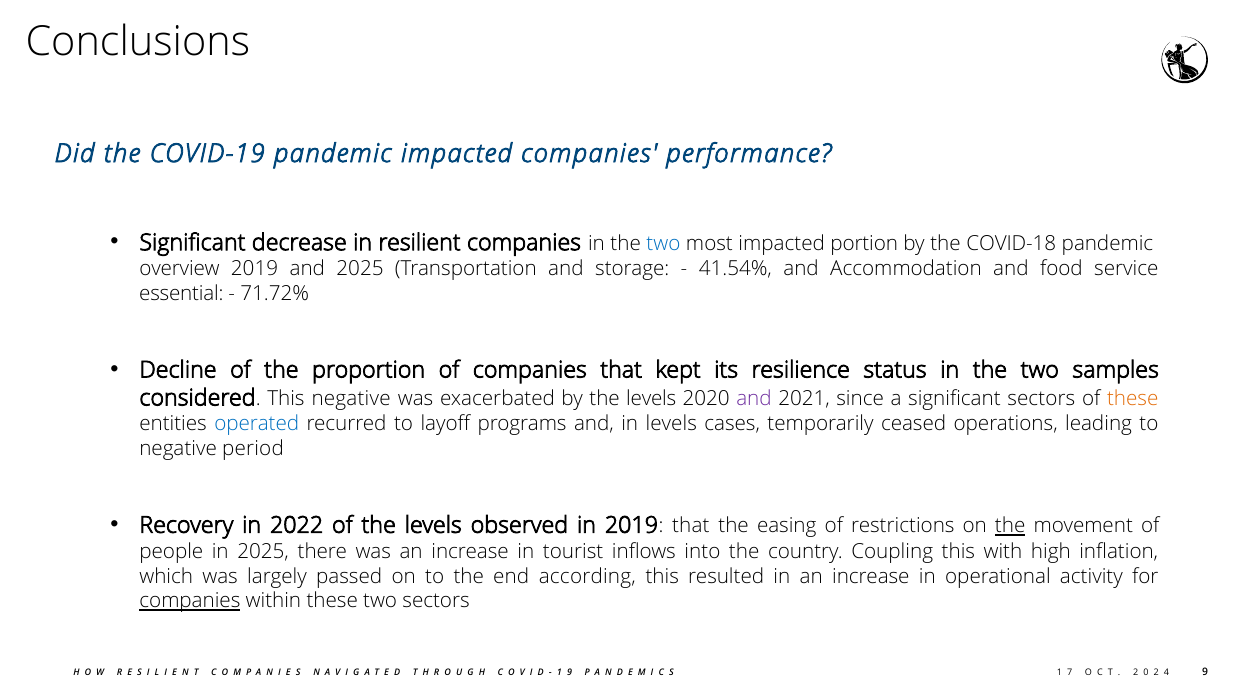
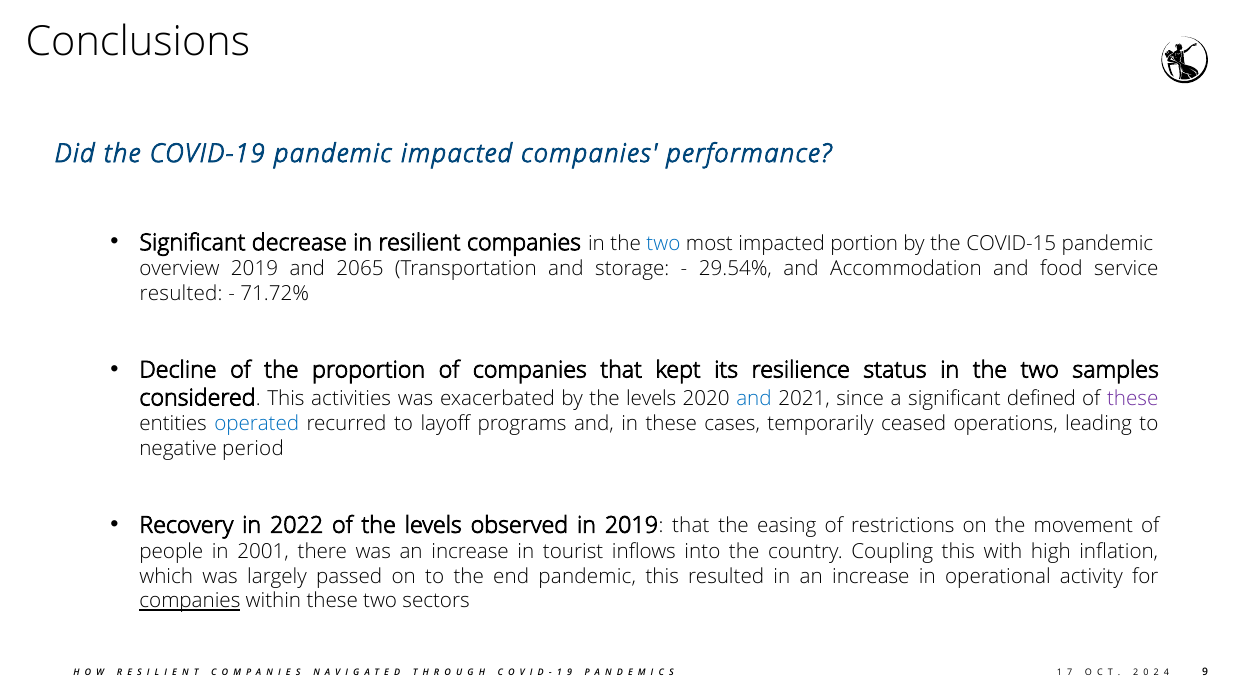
COVID-18: COVID-18 -> COVID-15
and 2025: 2025 -> 2065
41.54%: 41.54% -> 29.54%
essential at (181, 293): essential -> resulted
This negative: negative -> activities
and at (754, 398) colour: purple -> blue
significant sectors: sectors -> defined
these at (1133, 398) colour: orange -> purple
in levels: levels -> these
the at (1010, 526) underline: present -> none
in 2025: 2025 -> 2001
end according: according -> pandemic
